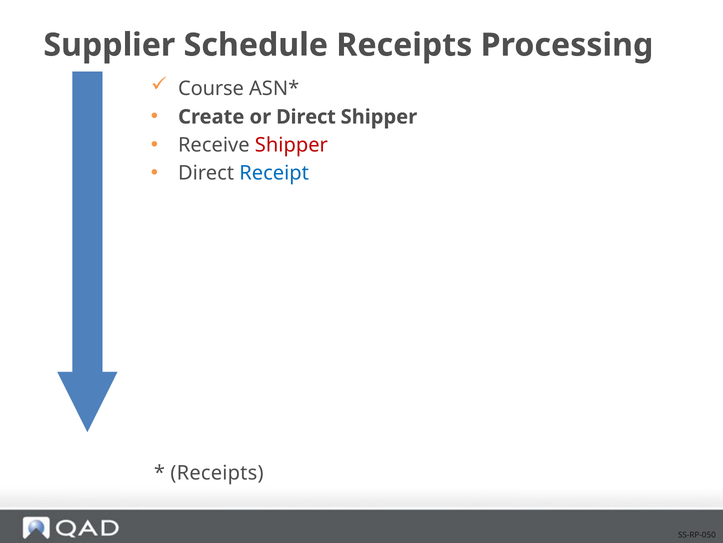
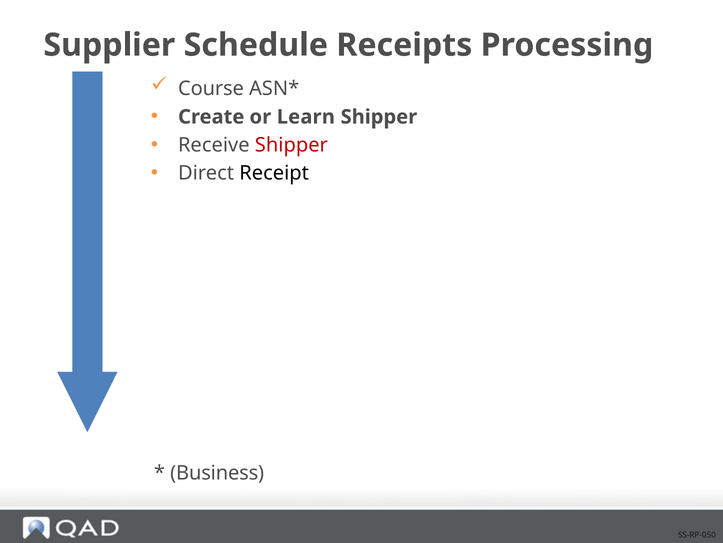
or Direct: Direct -> Learn
Receipt colour: blue -> black
Receipts at (217, 472): Receipts -> Business
